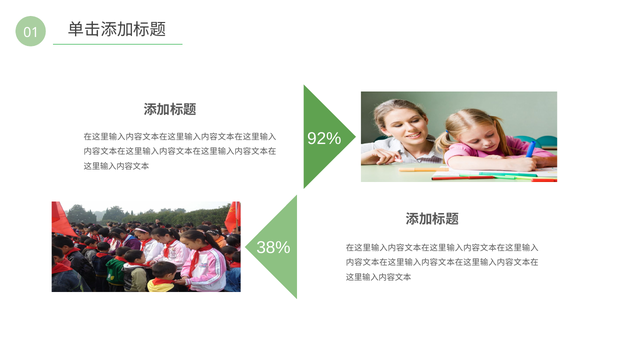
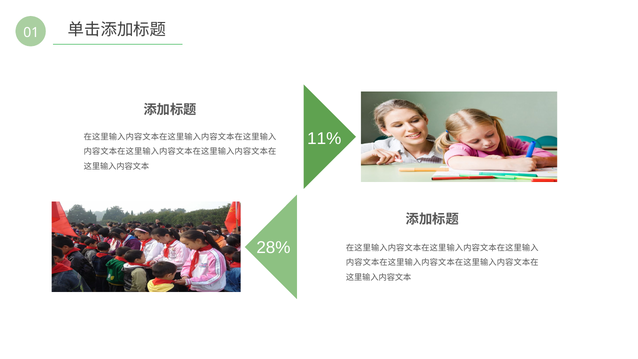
92%: 92% -> 11%
38%: 38% -> 28%
